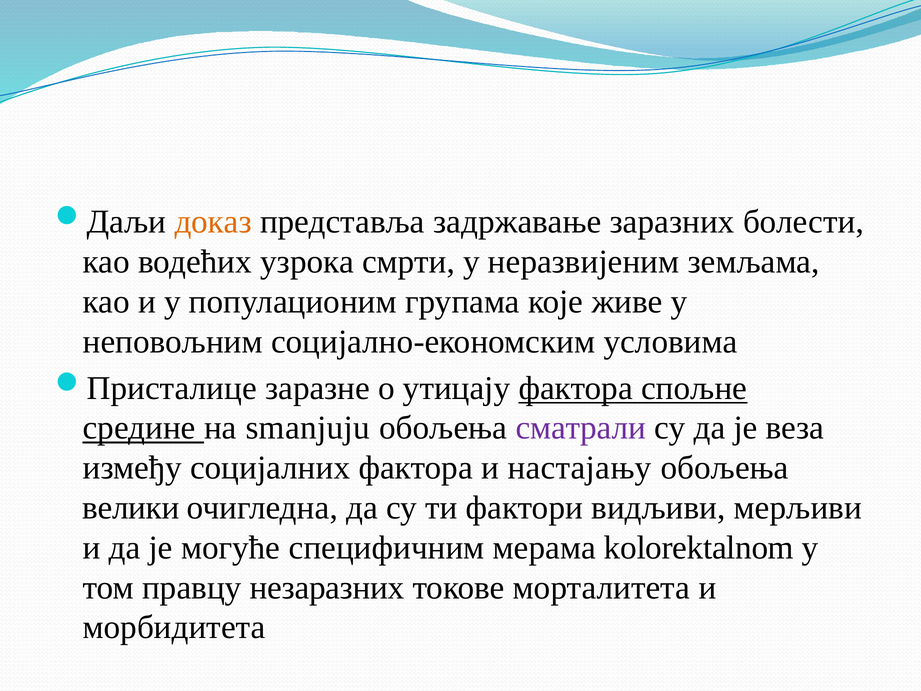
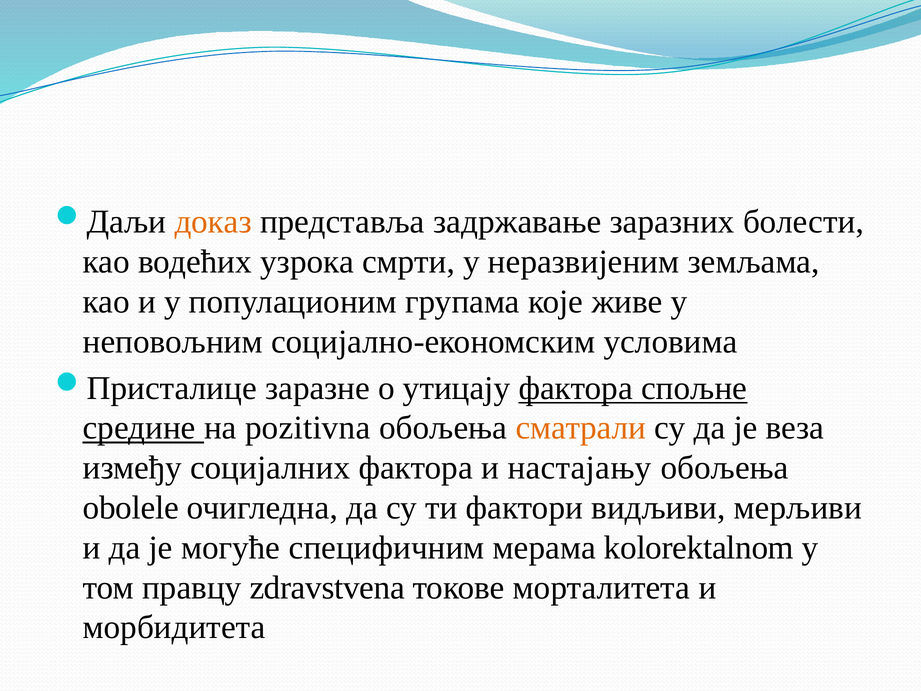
smanjuju: smanjuju -> pozitivna
сматрали colour: purple -> orange
вeлики: вeлики -> obolele
незаразних: незаразних -> zdravstvena
